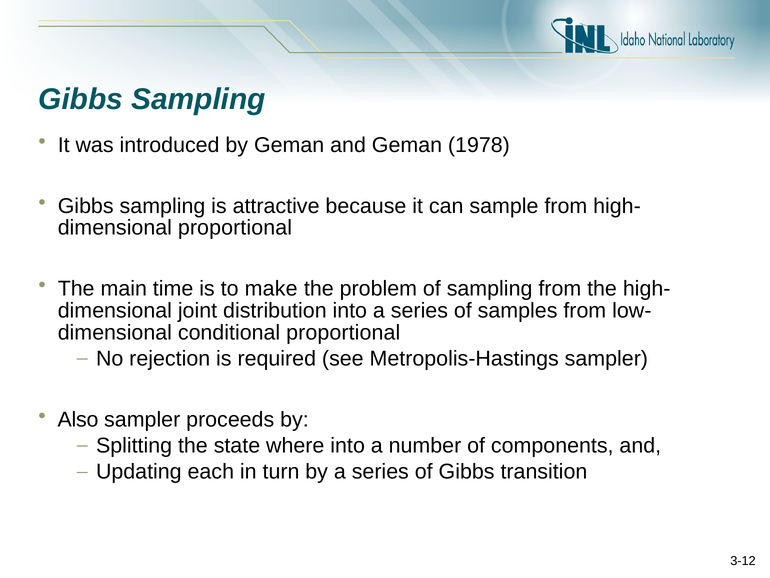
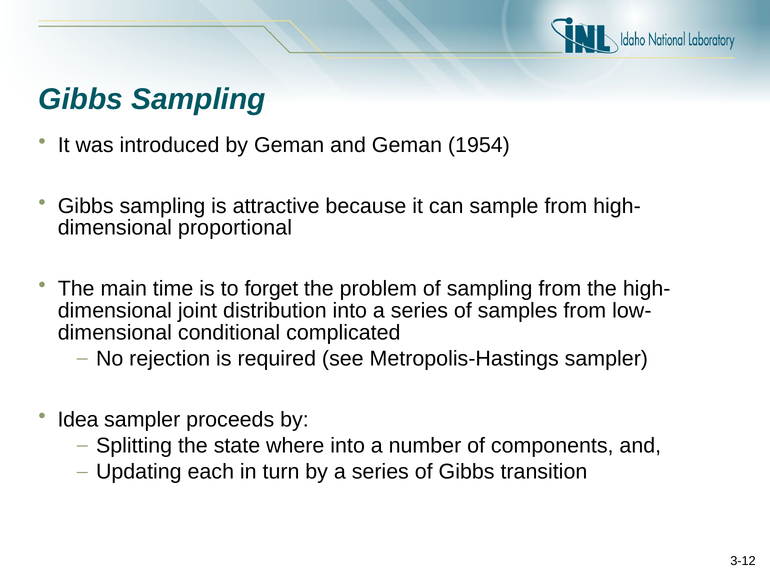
1978: 1978 -> 1954
make: make -> forget
conditional proportional: proportional -> complicated
Also: Also -> Idea
